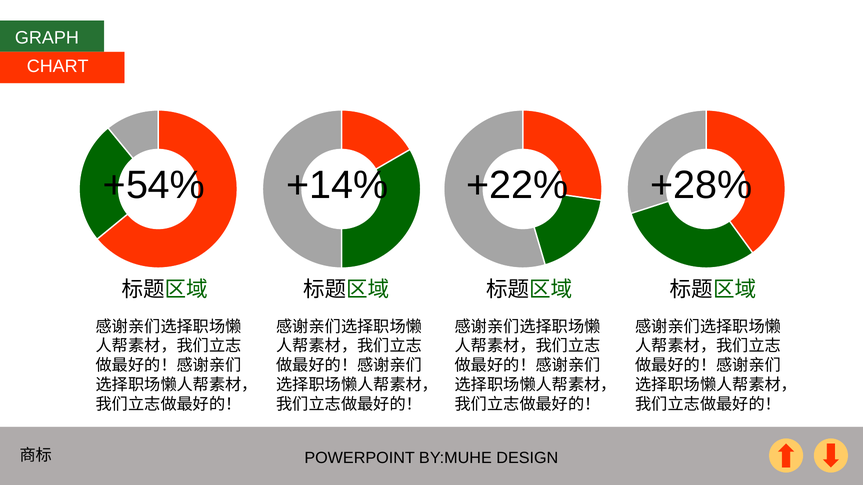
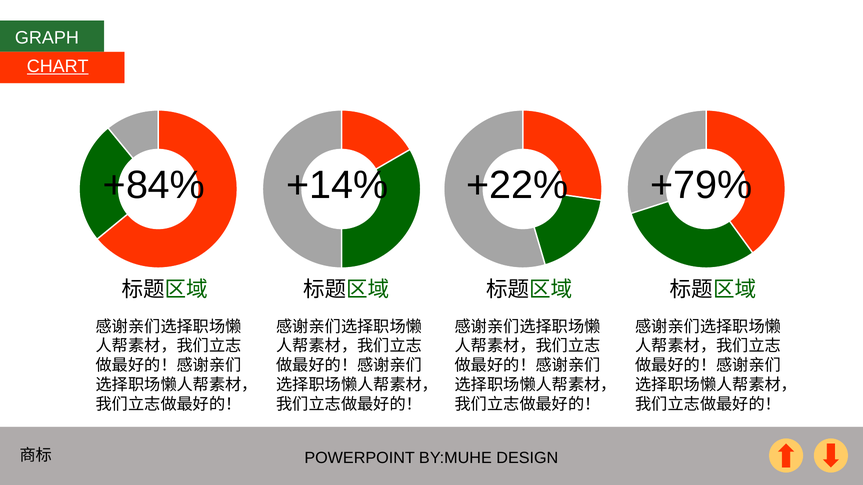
CHART underline: none -> present
+54%: +54% -> +84%
+28%: +28% -> +79%
